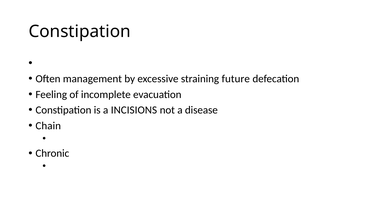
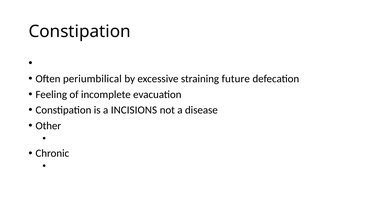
management: management -> periumbilical
Chain: Chain -> Other
